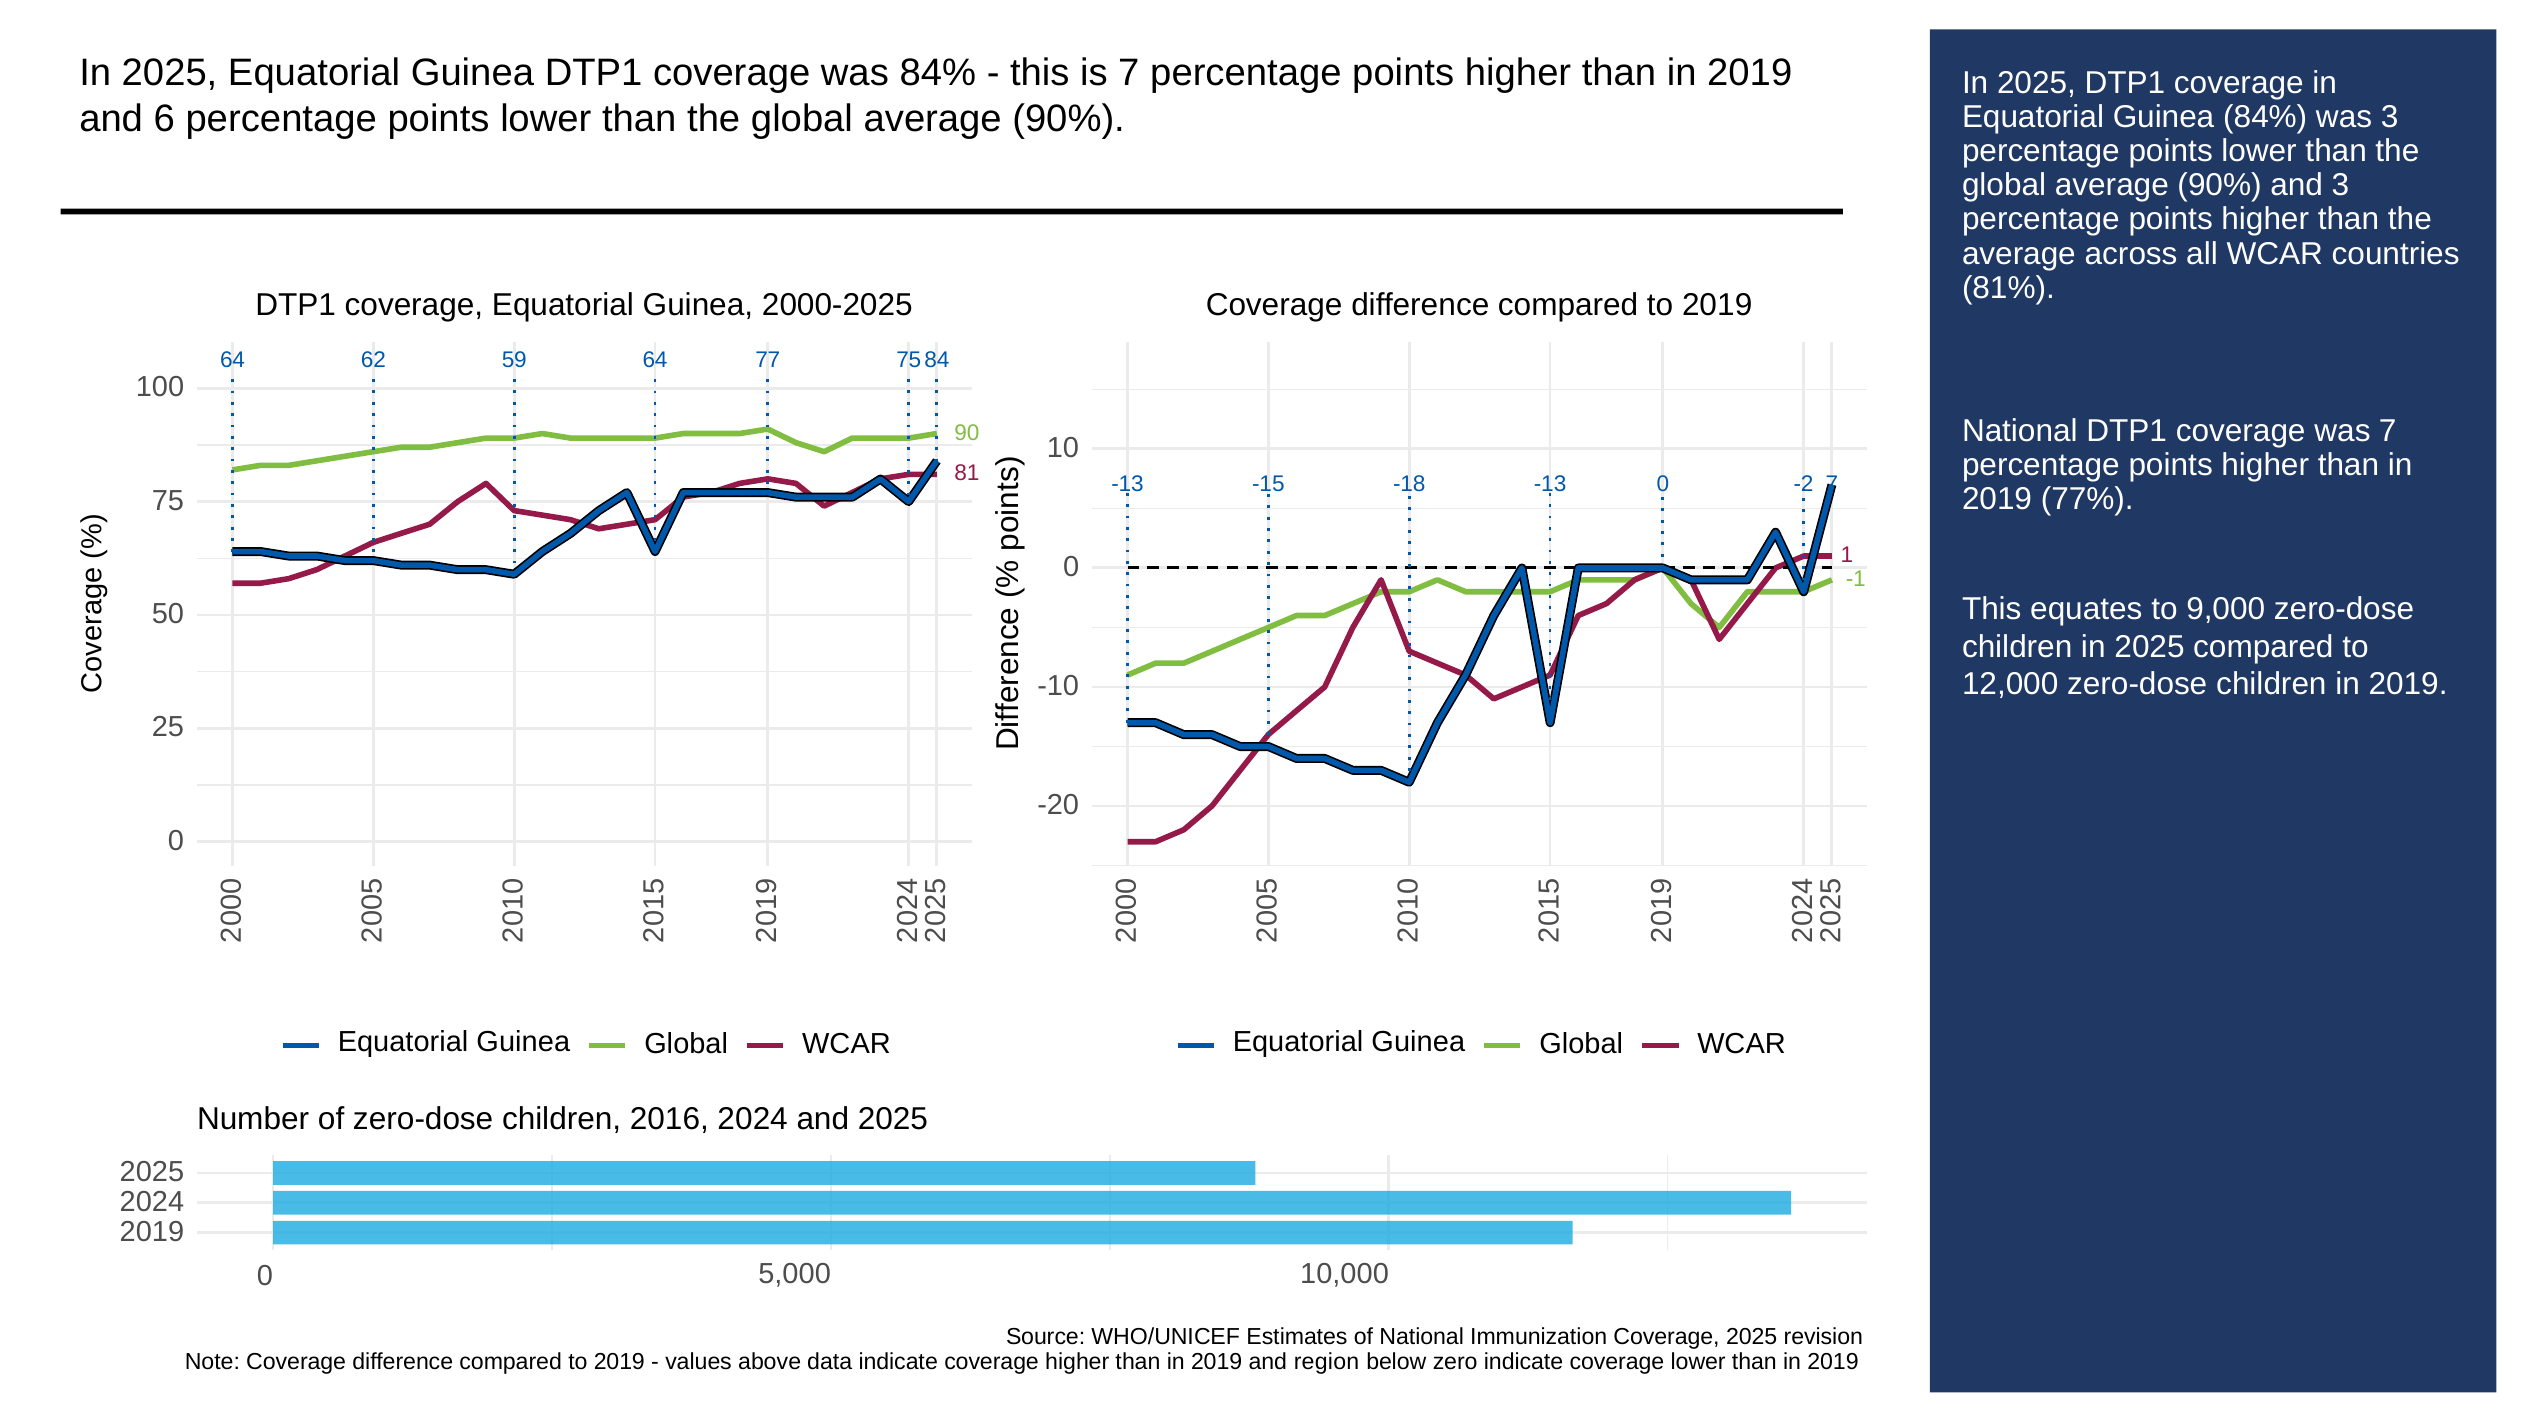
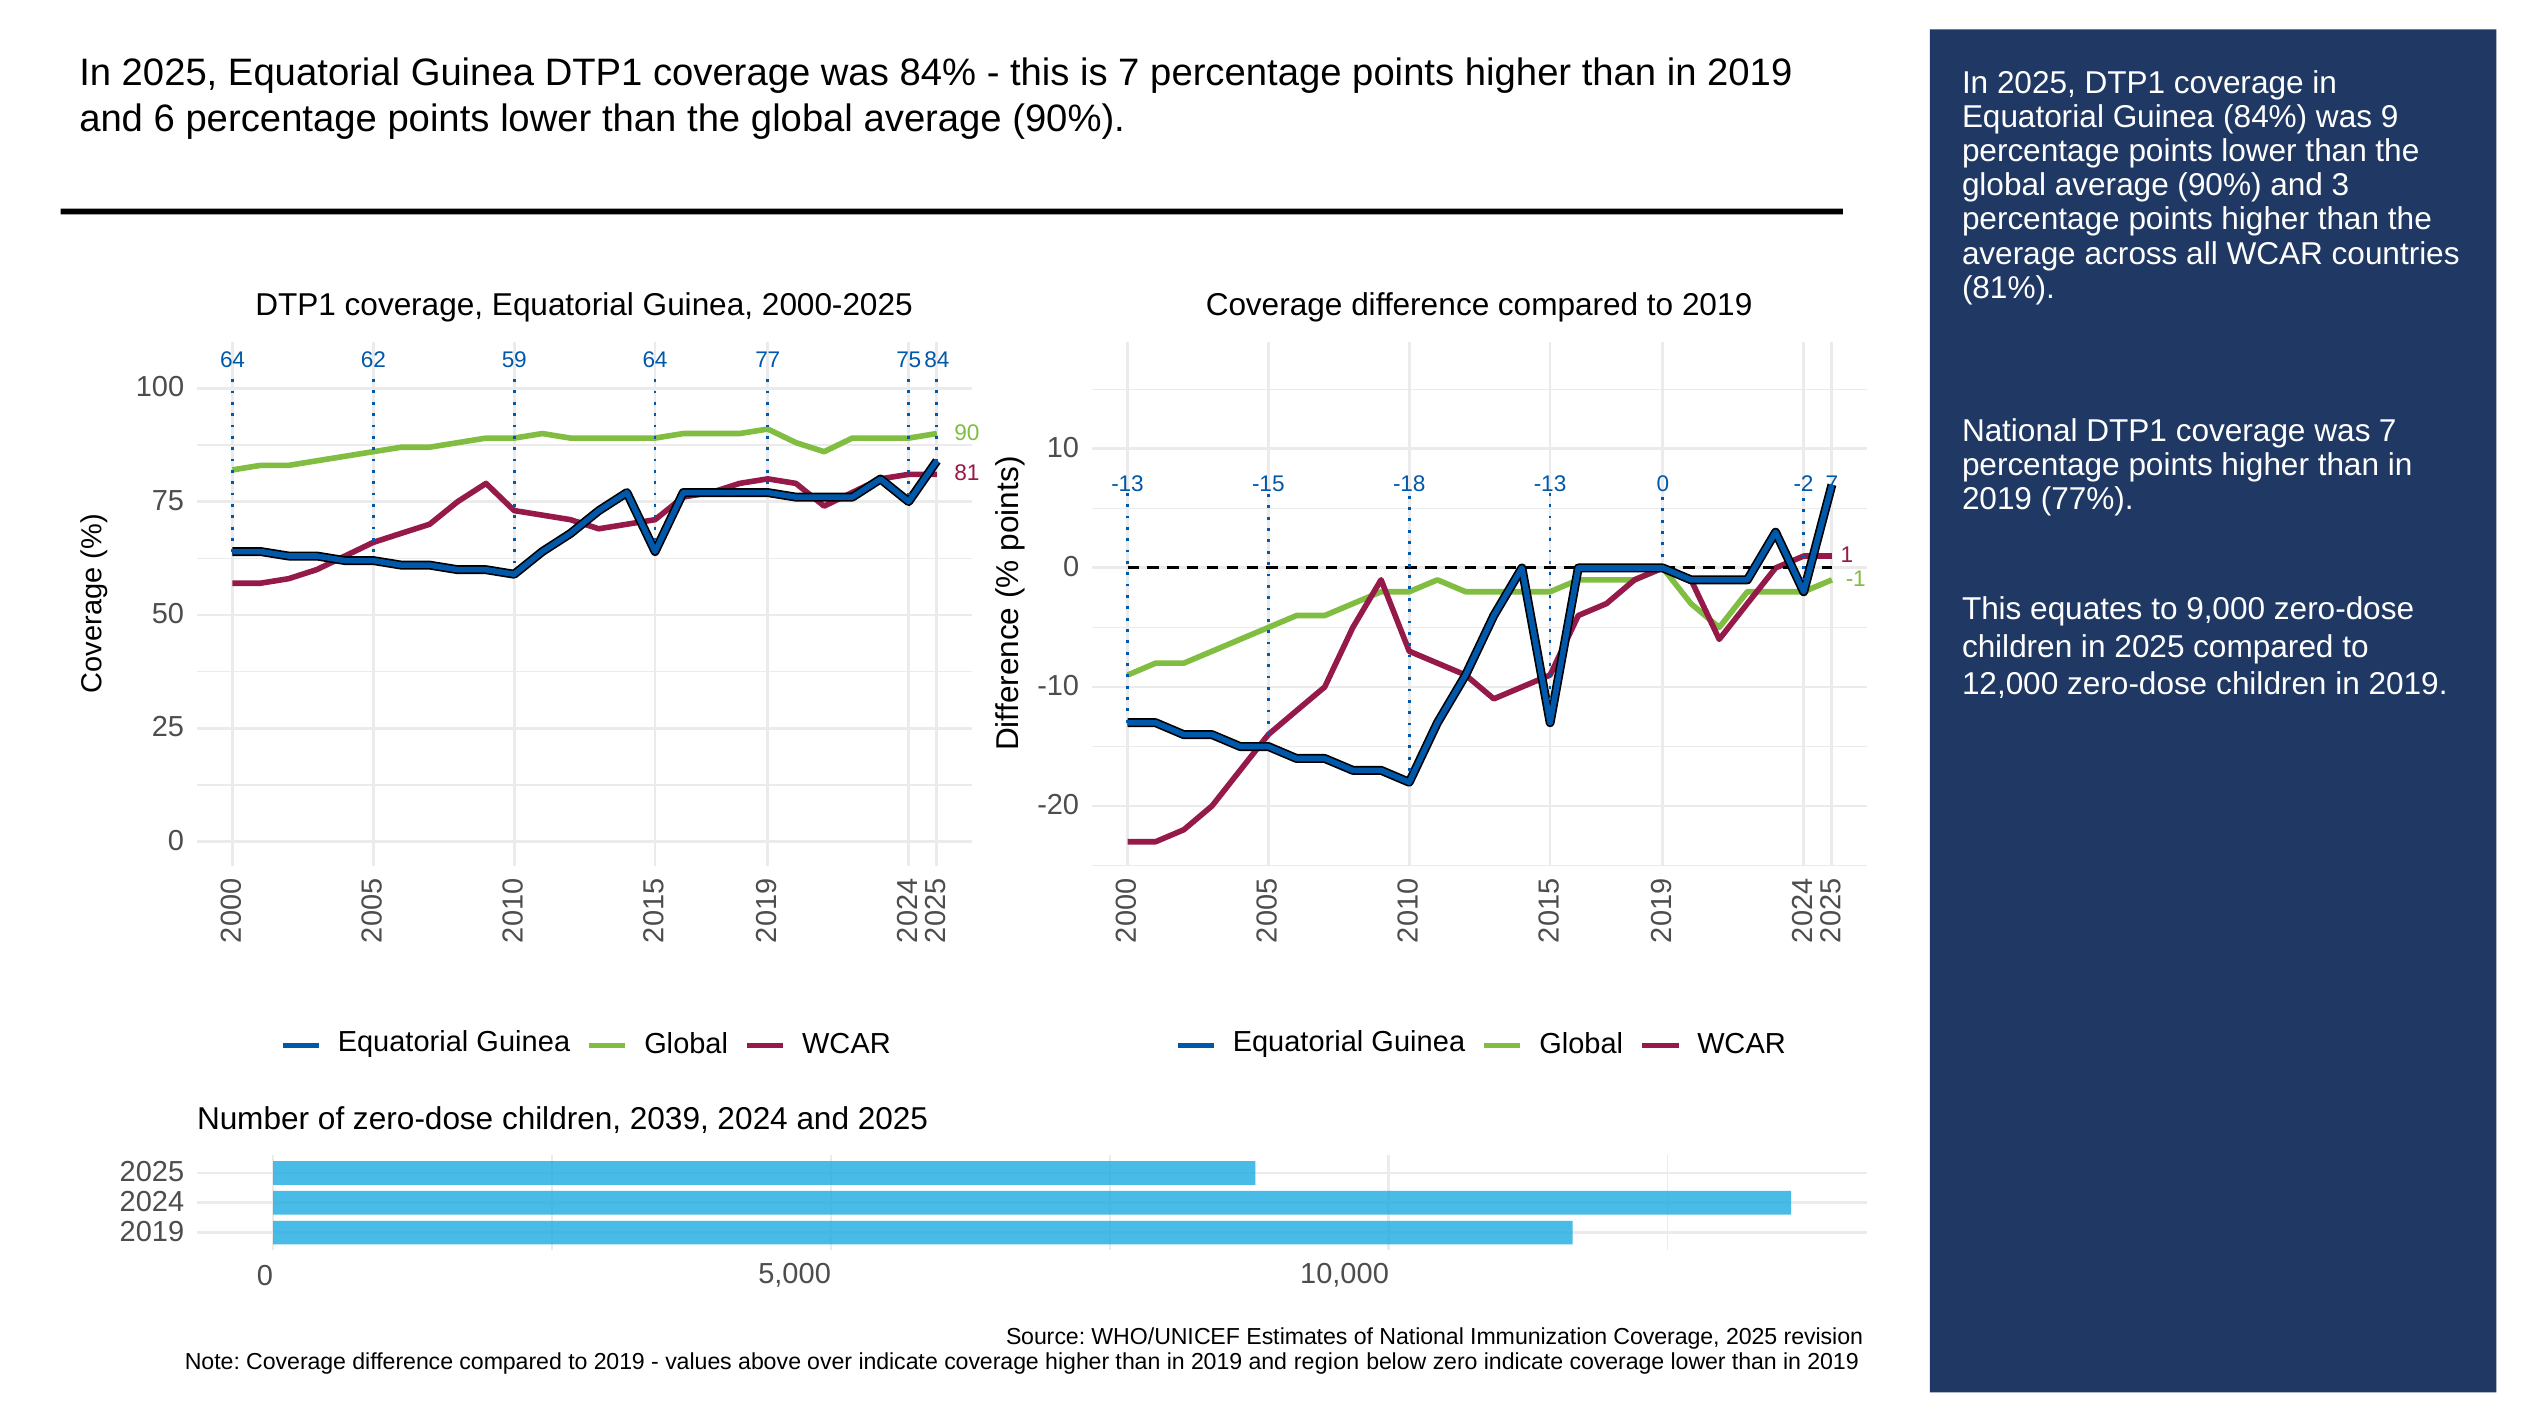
was 3: 3 -> 9
2016: 2016 -> 2039
data: data -> over
